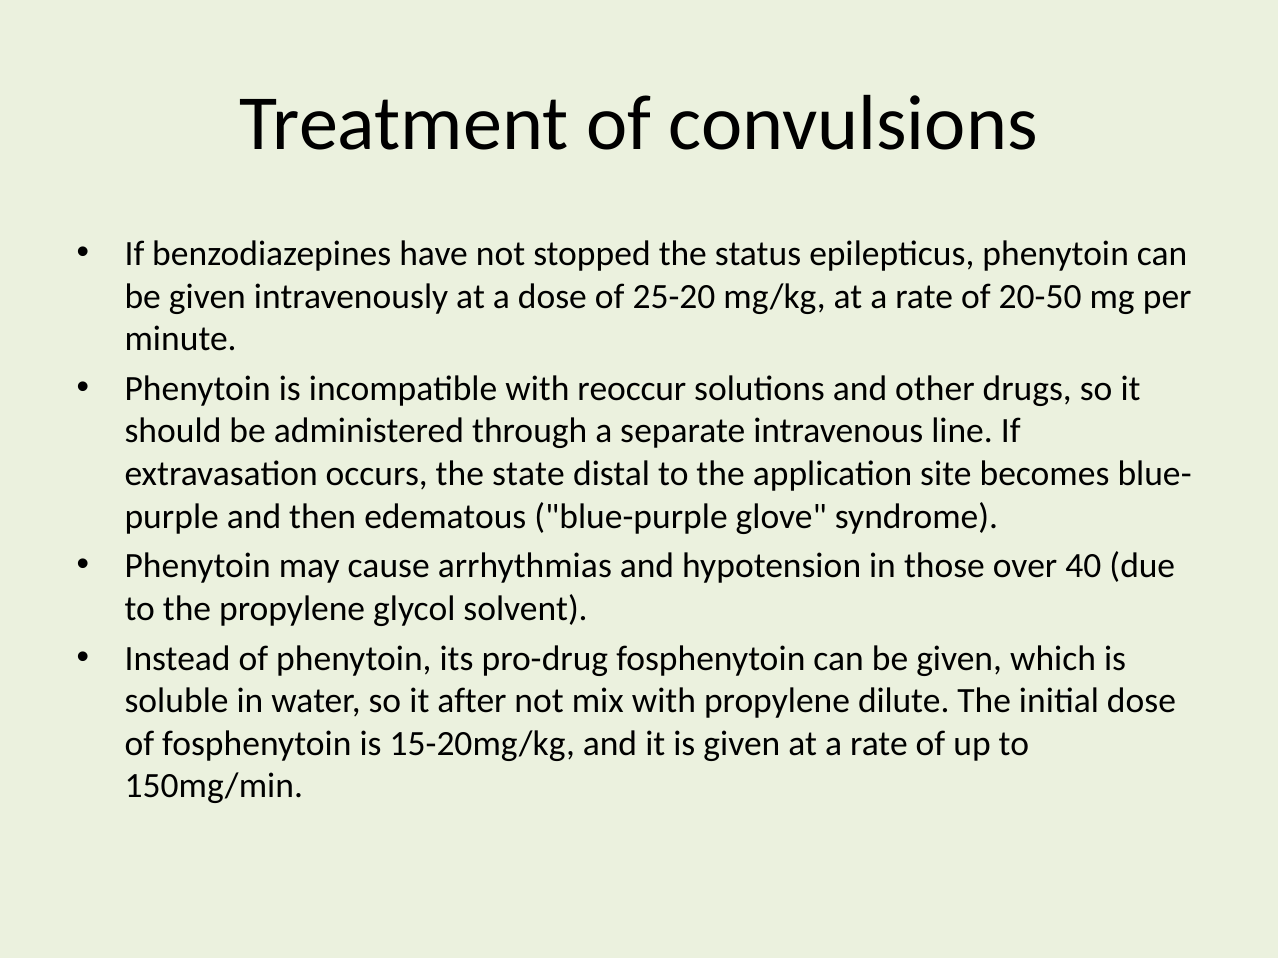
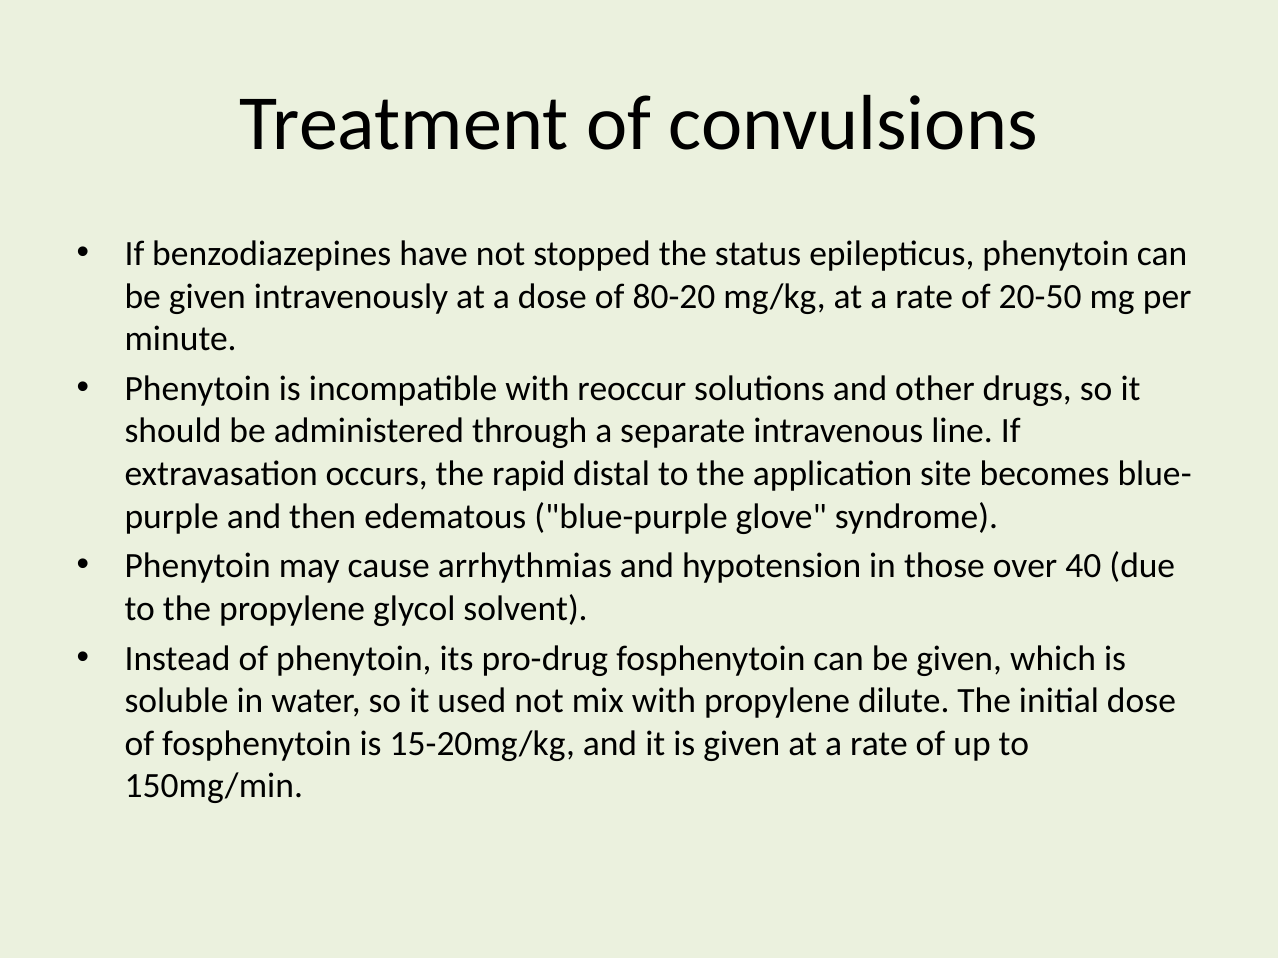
25-20: 25-20 -> 80-20
state: state -> rapid
after: after -> used
